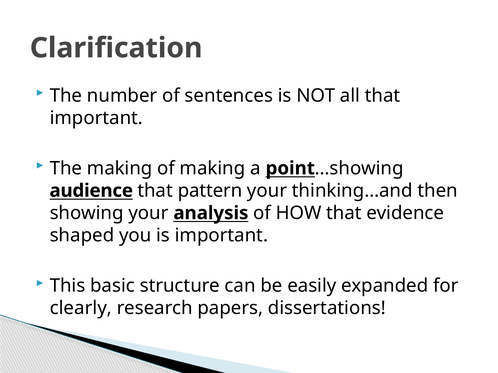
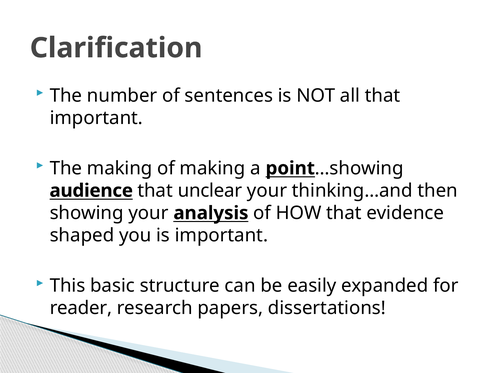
pattern: pattern -> unclear
clearly: clearly -> reader
